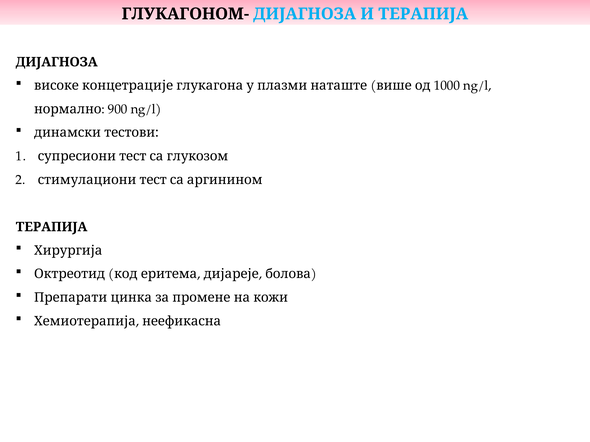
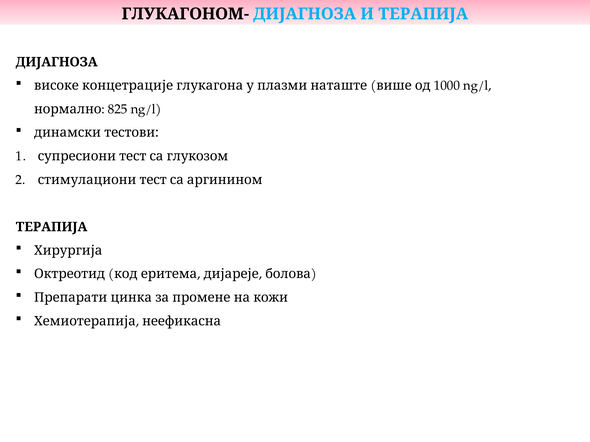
900: 900 -> 825
